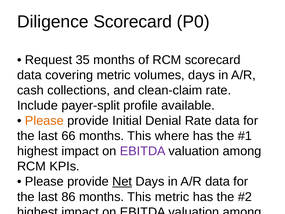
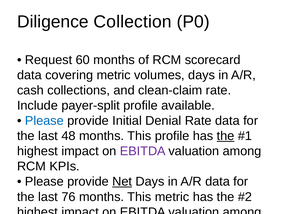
Diligence Scorecard: Scorecard -> Collection
35: 35 -> 60
Please at (44, 121) colour: orange -> blue
66: 66 -> 48
This where: where -> profile
the at (226, 136) underline: none -> present
86: 86 -> 76
